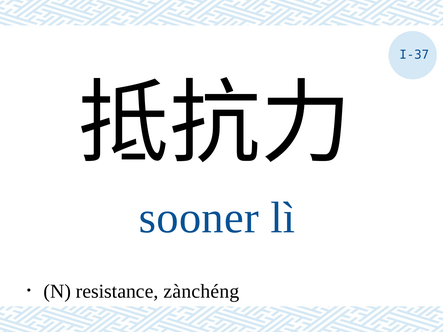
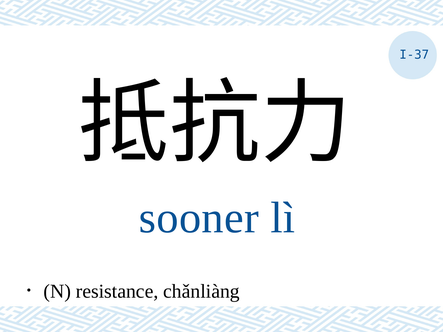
zànchéng: zànchéng -> chǎnliàng
